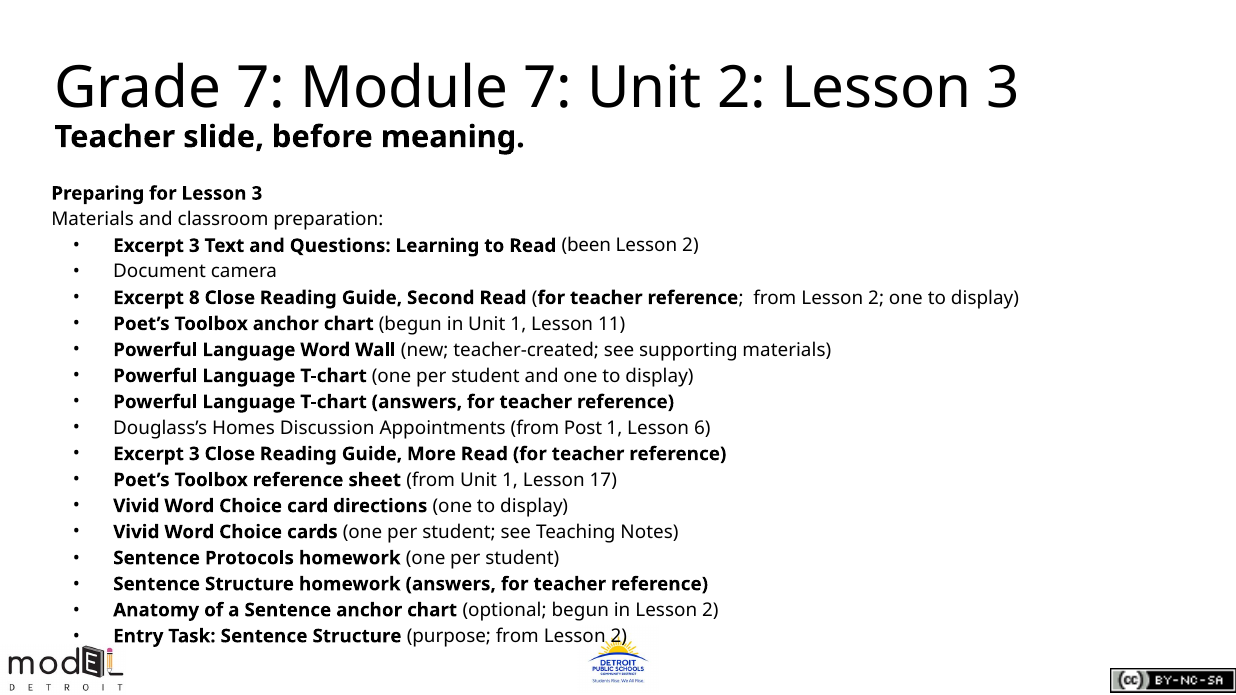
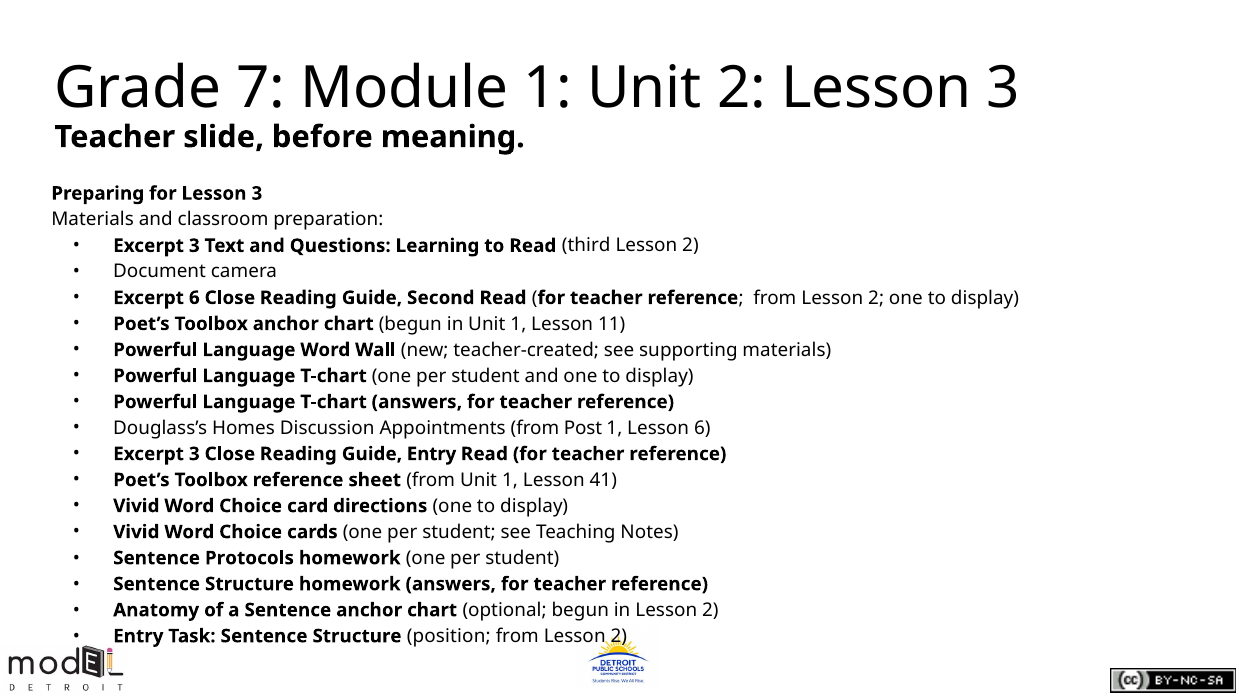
Module 7: 7 -> 1
been: been -> third
Excerpt 8: 8 -> 6
Guide More: More -> Entry
17: 17 -> 41
purpose: purpose -> position
